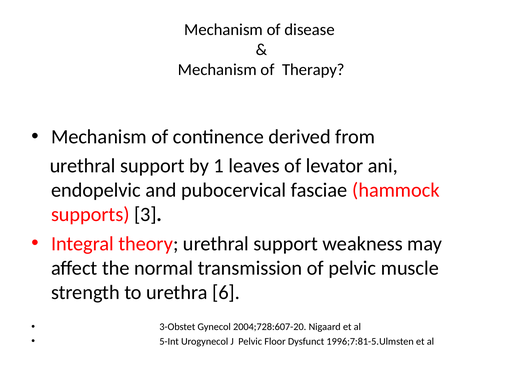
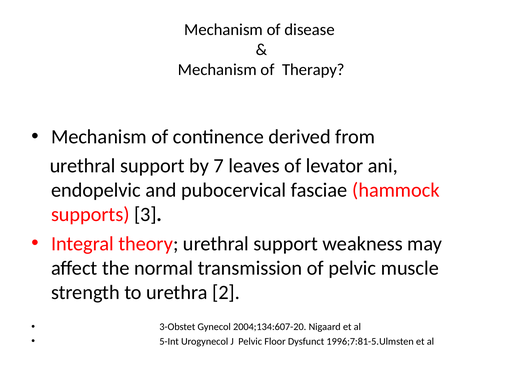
1: 1 -> 7
6: 6 -> 2
2004;728:607-20: 2004;728:607-20 -> 2004;134:607-20
